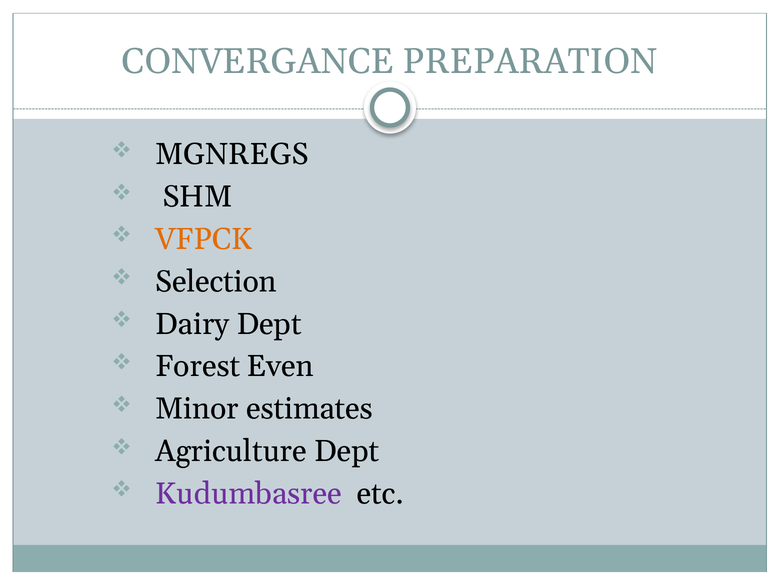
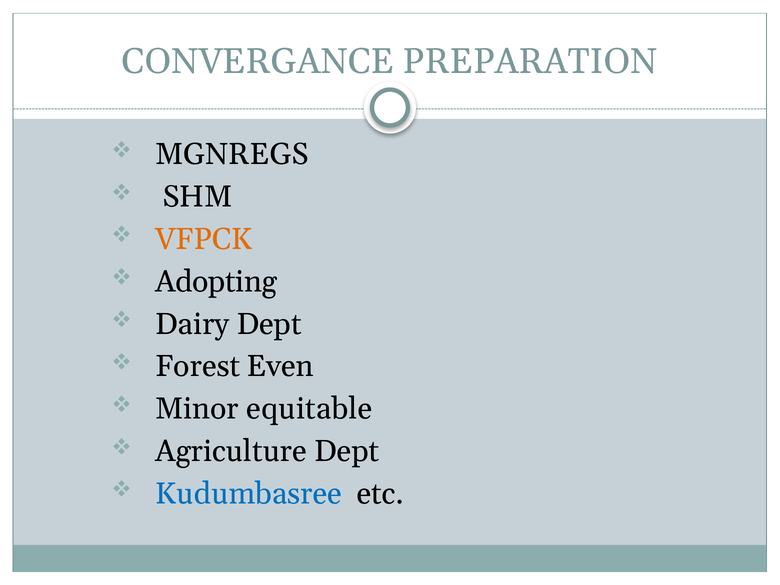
Selection: Selection -> Adopting
estimates: estimates -> equitable
Kudumbasree colour: purple -> blue
